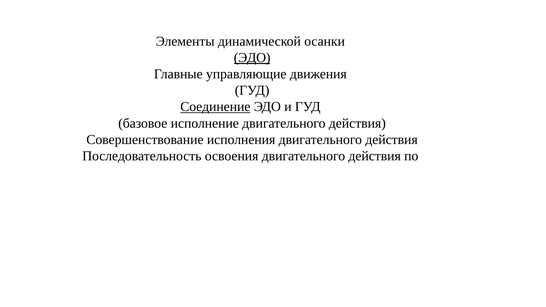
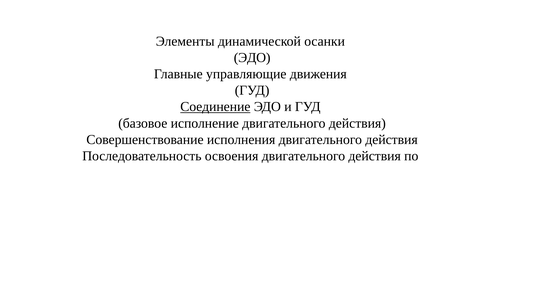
ЭДО at (252, 58) underline: present -> none
